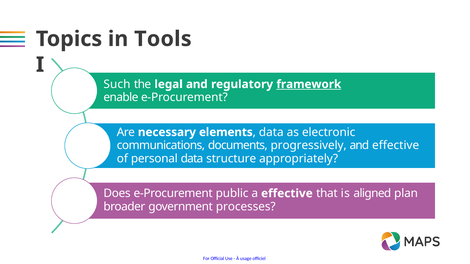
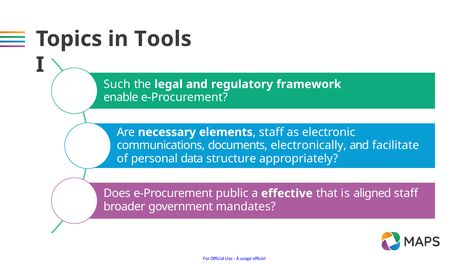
framework underline: present -> none
data at (271, 132): data -> staff
progressively: progressively -> electronically
and effective: effective -> facilitate
aligned plan: plan -> staff
processes: processes -> mandates
